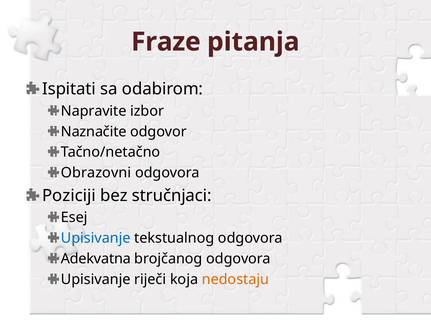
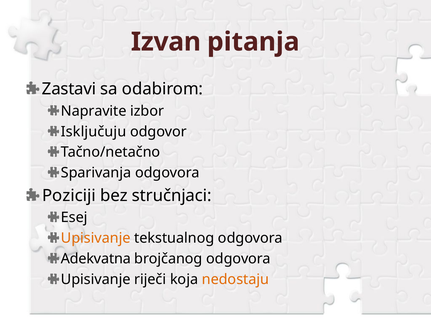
Fraze: Fraze -> Izvan
Ispitati: Ispitati -> Zastavi
Naznačite: Naznačite -> Isključuju
Obrazovni: Obrazovni -> Sparivanja
Upisivanje at (96, 238) colour: blue -> orange
